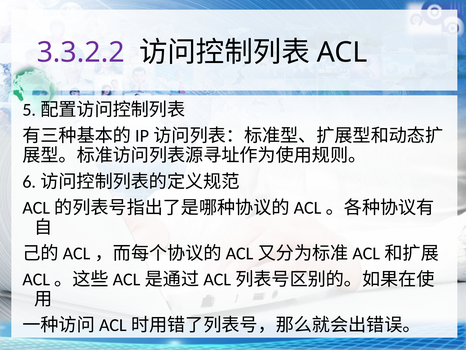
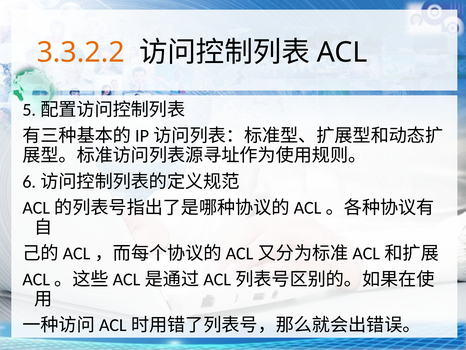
3.3.2.2 colour: purple -> orange
